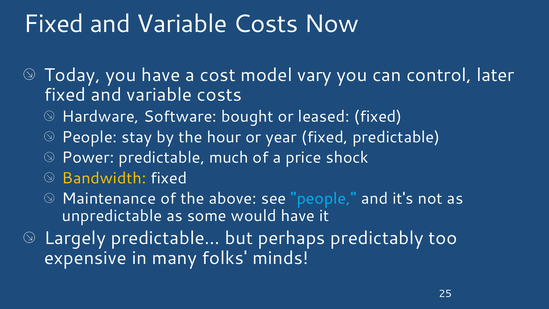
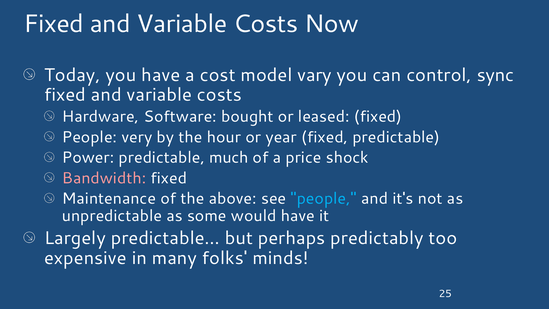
later: later -> sync
stay: stay -> very
Bandwidth colour: yellow -> pink
